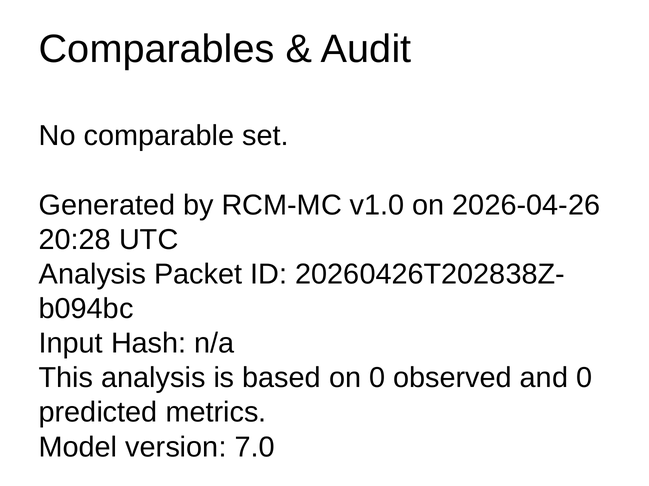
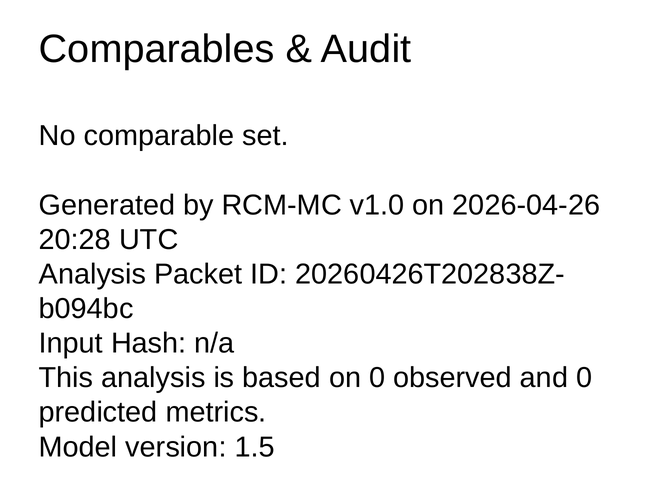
7.0: 7.0 -> 1.5
